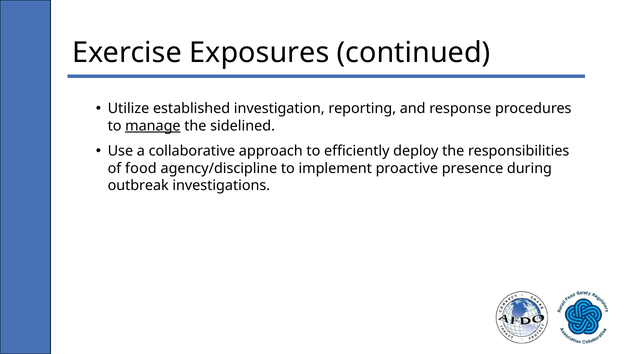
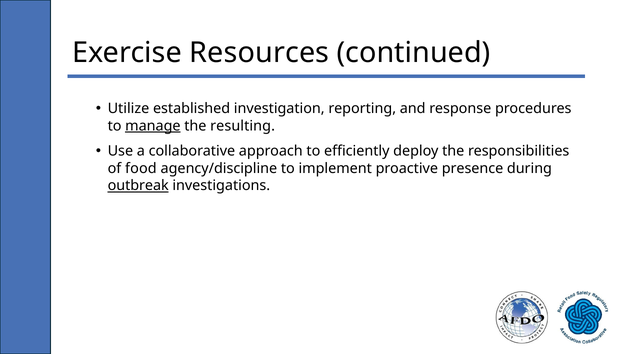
Exposures: Exposures -> Resources
sidelined: sidelined -> resulting
outbreak underline: none -> present
